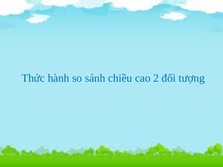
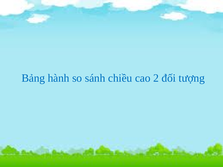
Thức: Thức -> Bảng
